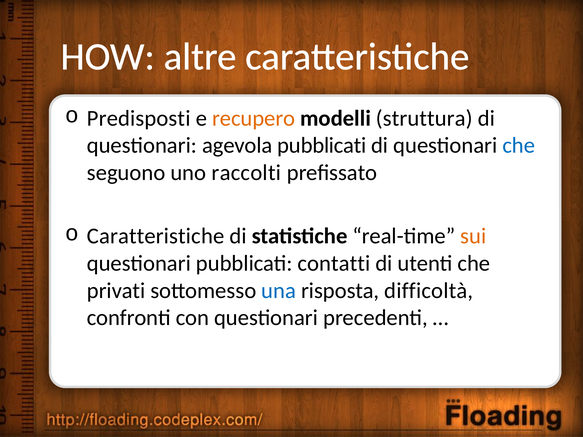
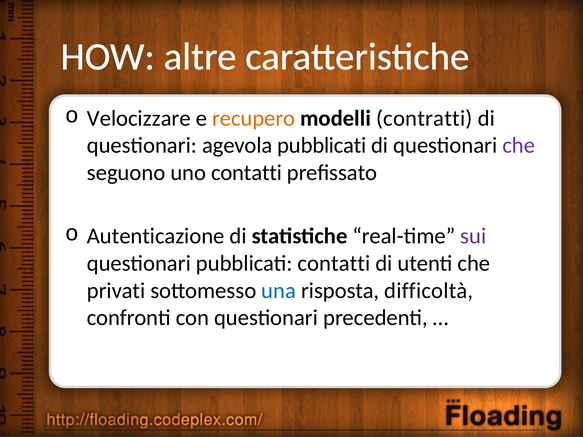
Predisposti: Predisposti -> Velocizzare
struttura: struttura -> contratti
che at (519, 146) colour: blue -> purple
uno raccolti: raccolti -> contatti
Caratteristiche at (156, 236): Caratteristiche -> Autenticazione
sui colour: orange -> purple
